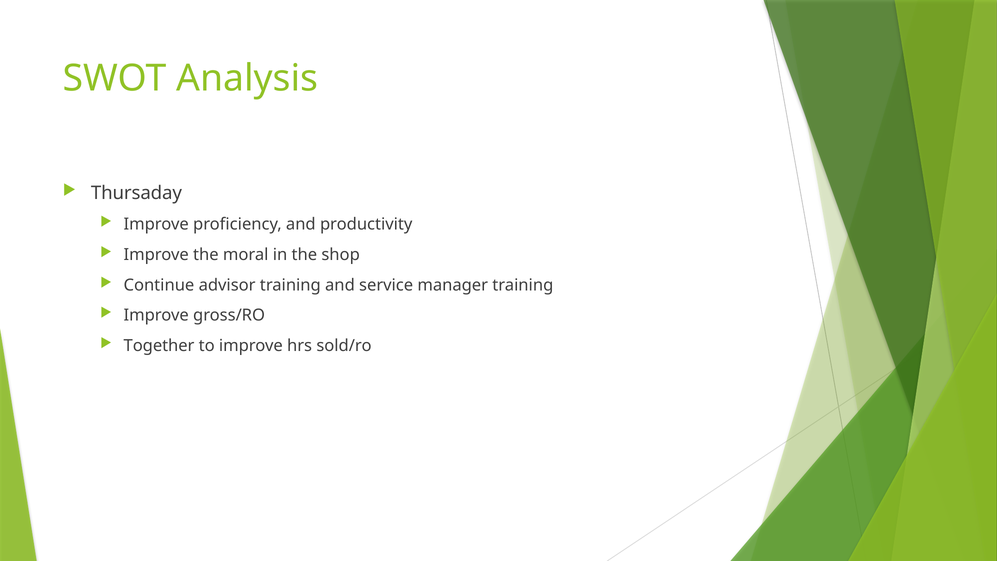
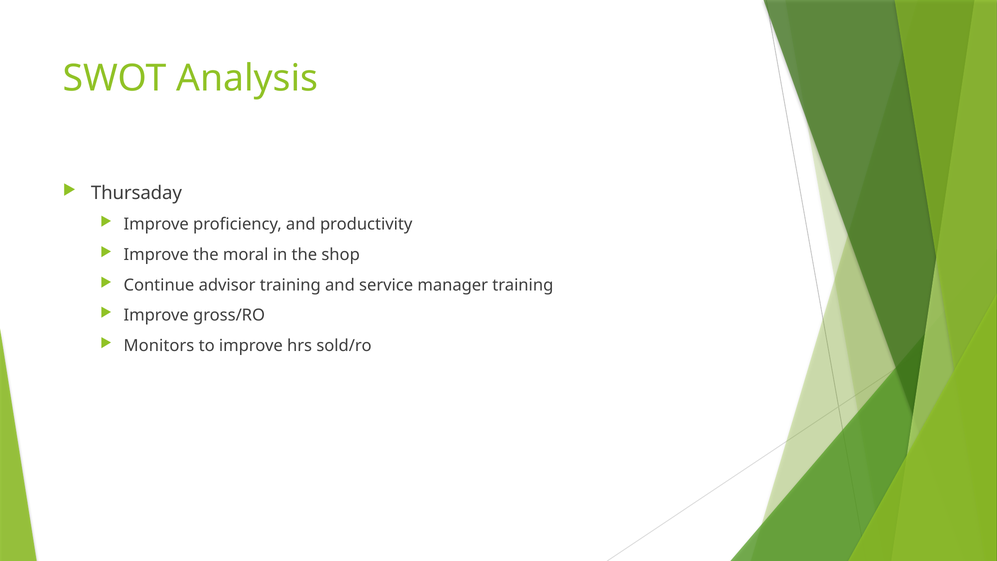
Together: Together -> Monitors
